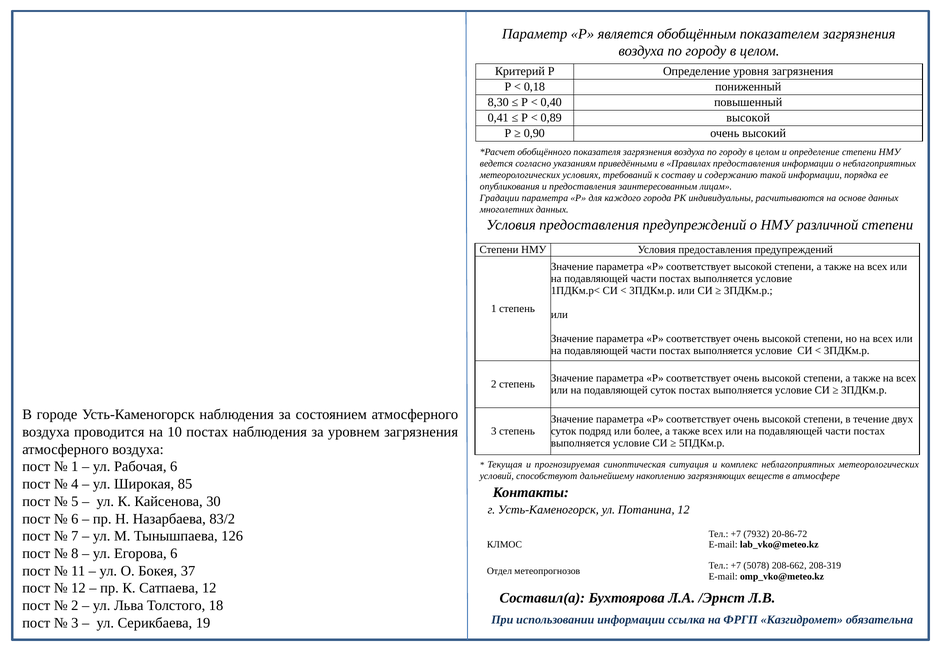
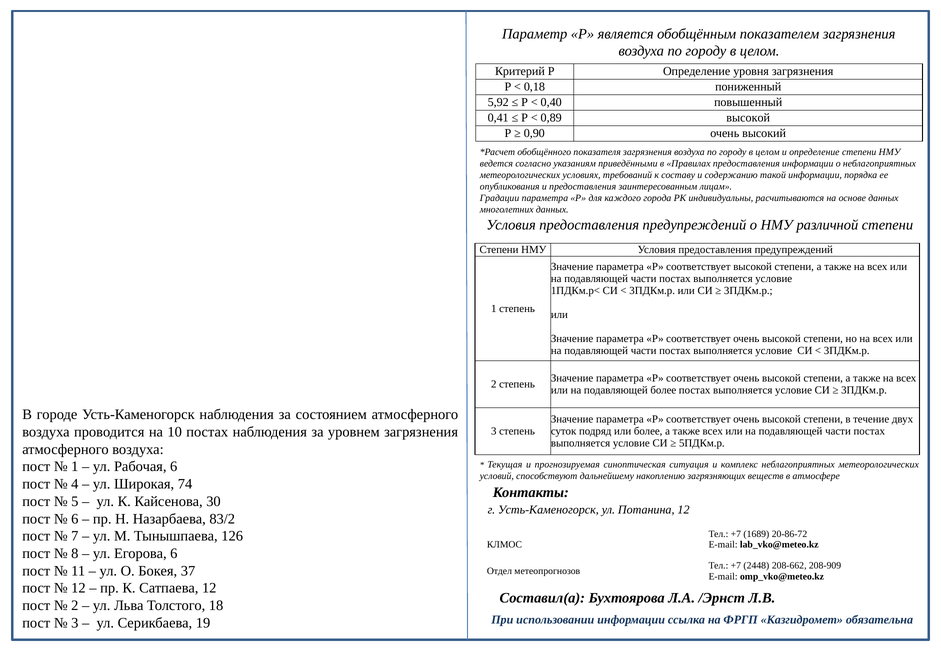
8,30: 8,30 -> 5,92
подавляющей суток: суток -> более
85: 85 -> 74
7932: 7932 -> 1689
5078: 5078 -> 2448
208-319: 208-319 -> 208-909
